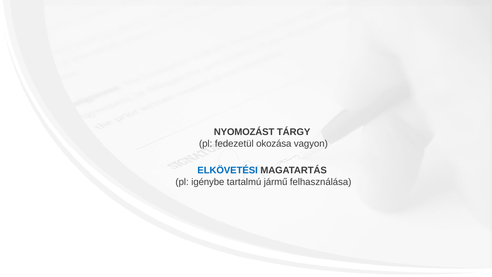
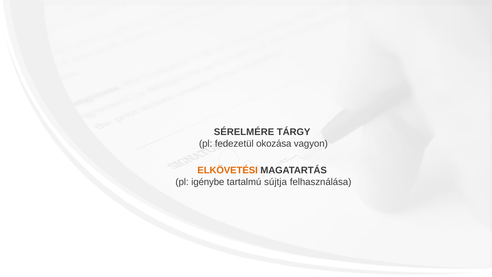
NYOMOZÁST: NYOMOZÁST -> SÉRELMÉRE
ELKÖVETÉSI colour: blue -> orange
jármű: jármű -> sújtja
